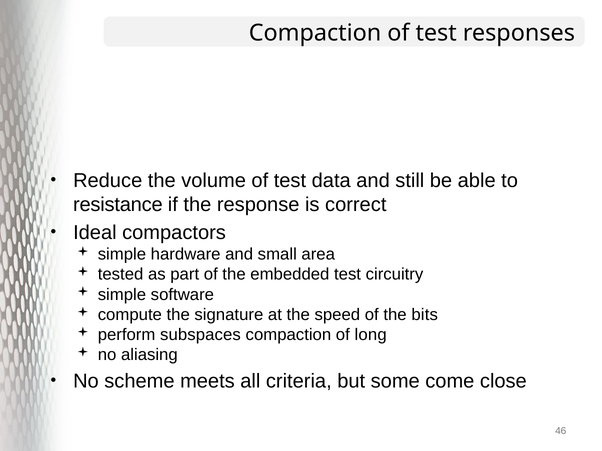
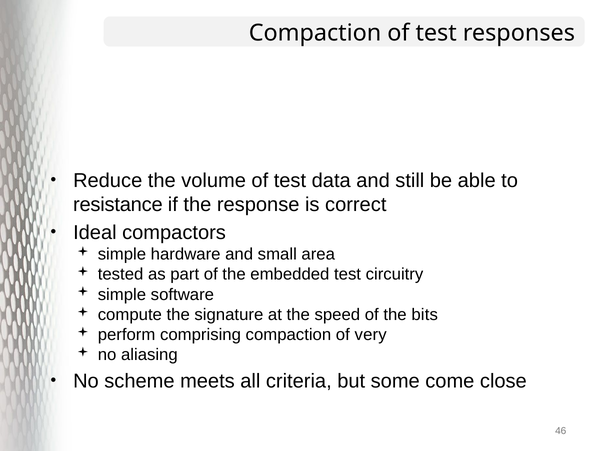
subspaces: subspaces -> comprising
long: long -> very
